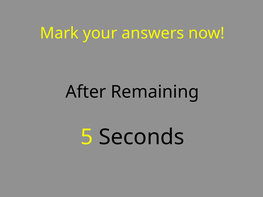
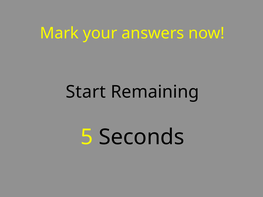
After: After -> Start
